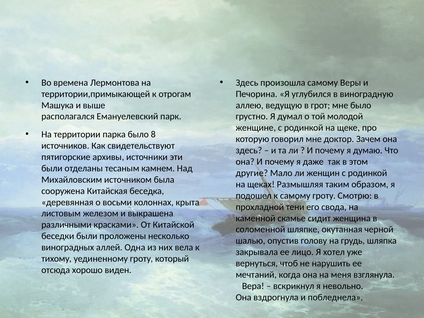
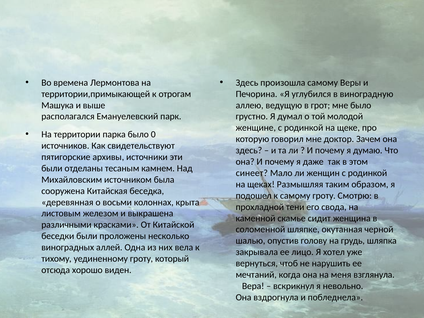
8: 8 -> 0
другие: другие -> синеет
